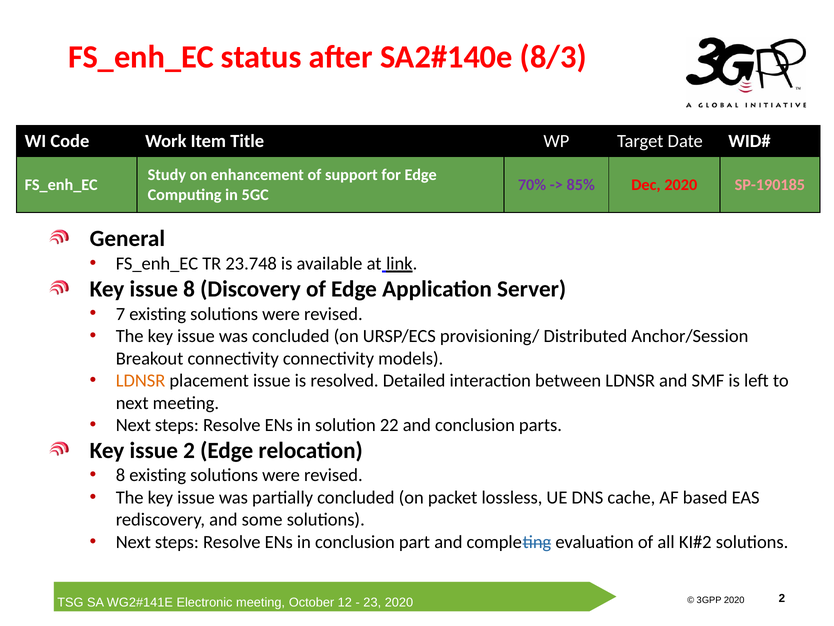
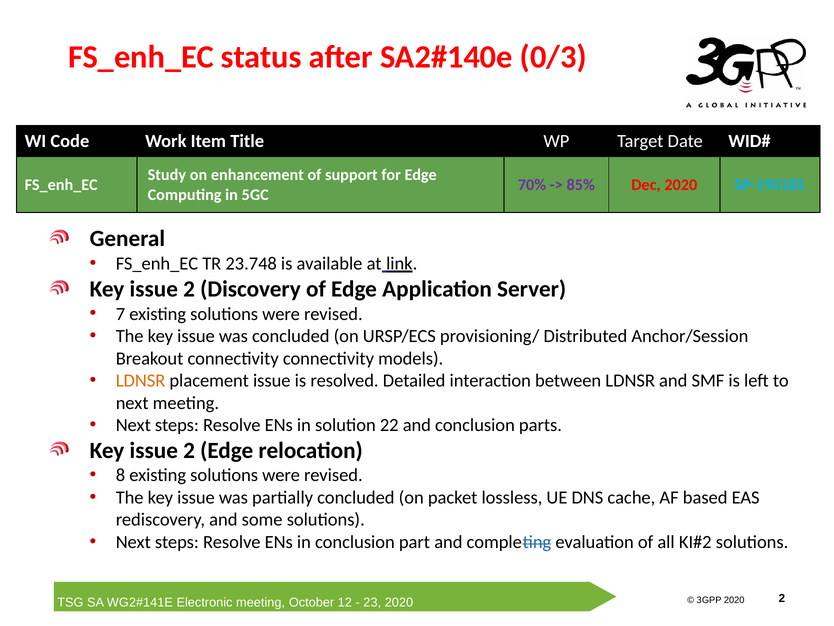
8/3: 8/3 -> 0/3
SP-190185 colour: pink -> light blue
8 at (189, 289): 8 -> 2
